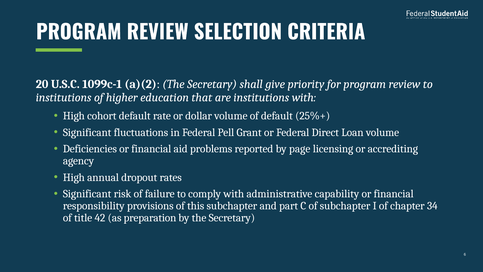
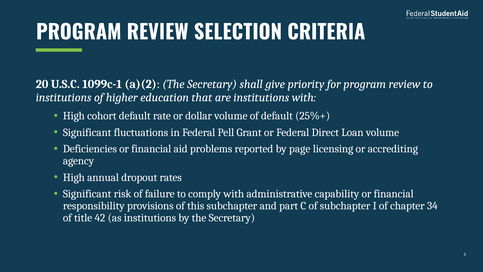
as preparation: preparation -> institutions
